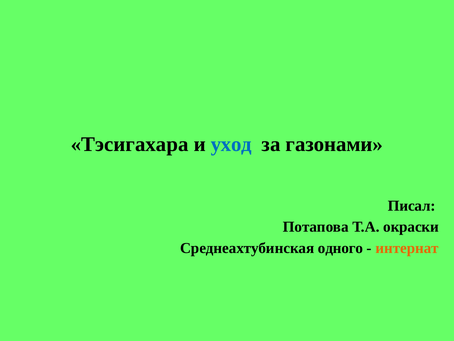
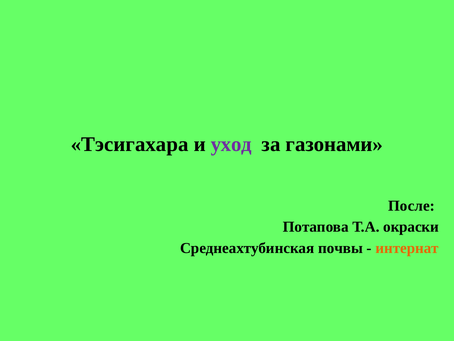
уход colour: blue -> purple
Писал: Писал -> После
одного: одного -> почвы
